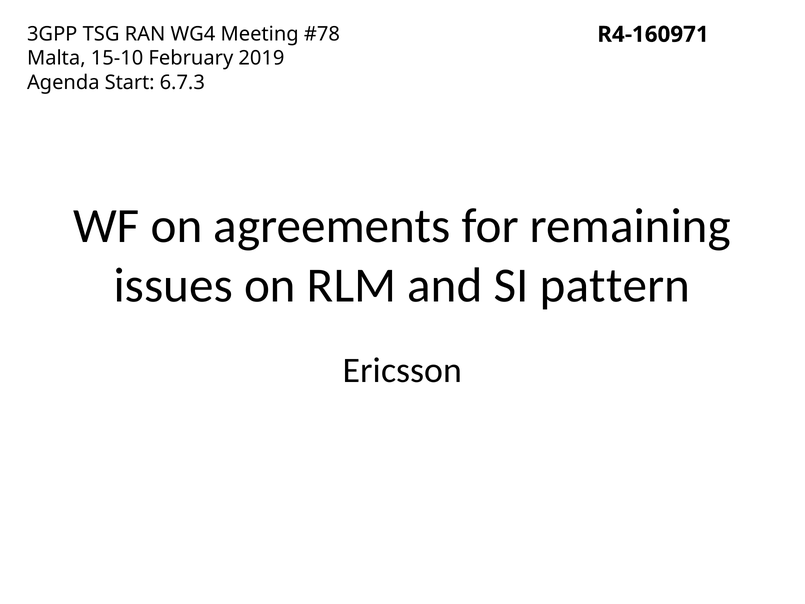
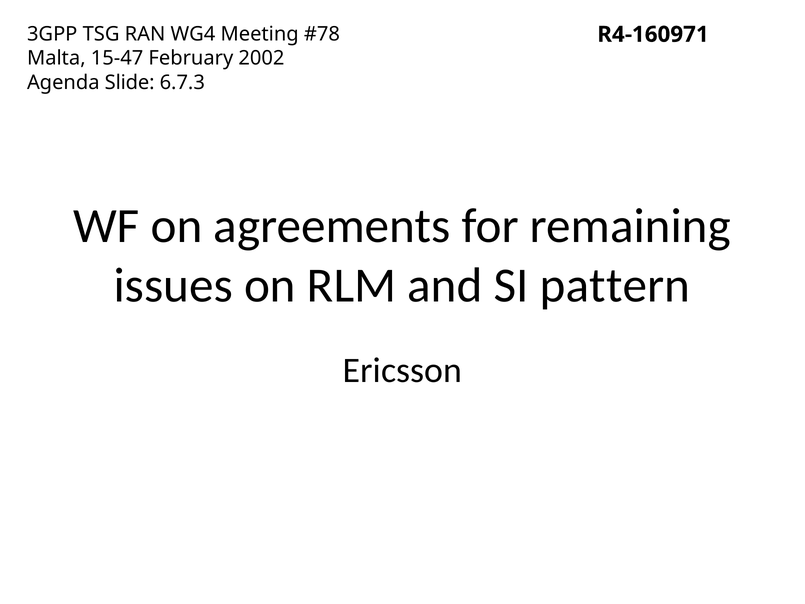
15-10: 15-10 -> 15-47
2019: 2019 -> 2002
Start: Start -> Slide
